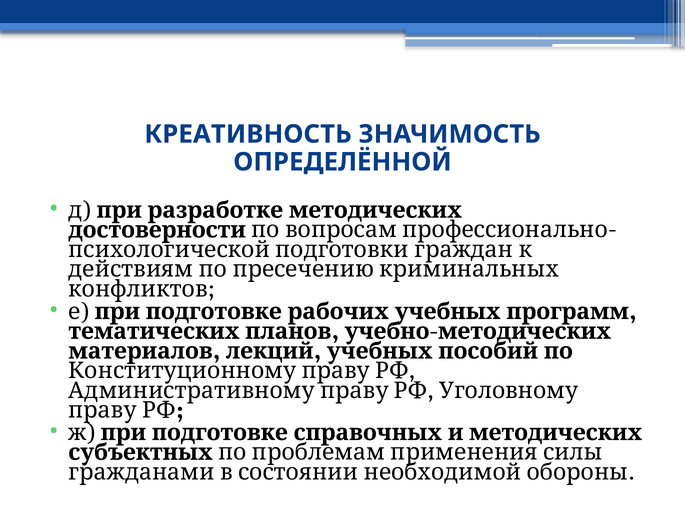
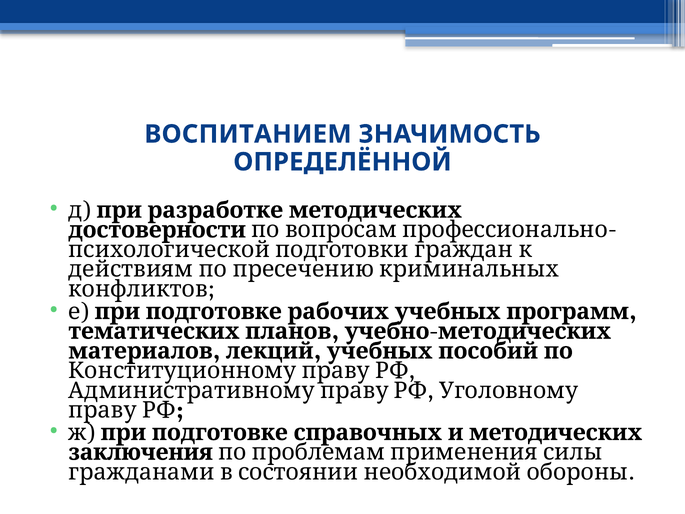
КРЕАТИВНОСТЬ: КРЕАТИВНОСТЬ -> ВОСПИТАНИЕМ
субъектных: субъектных -> заключения
